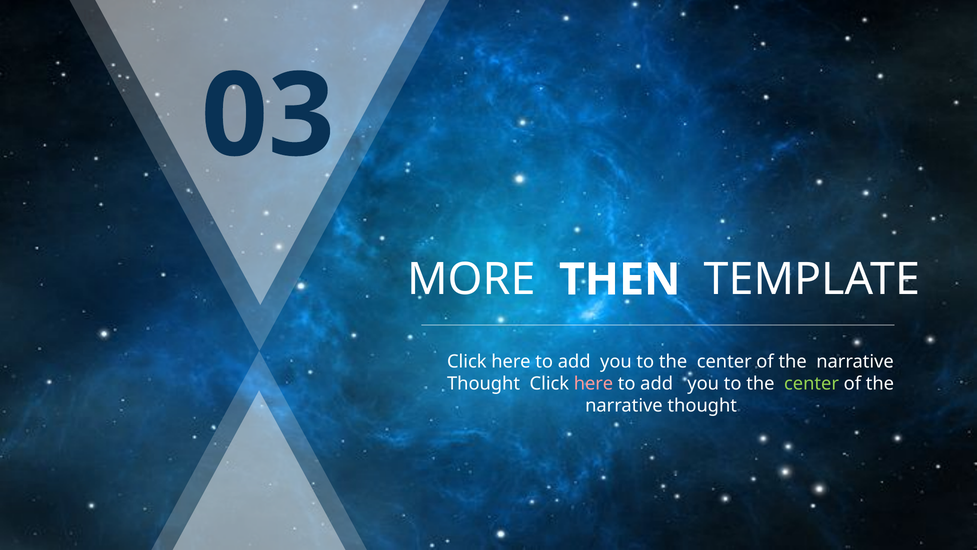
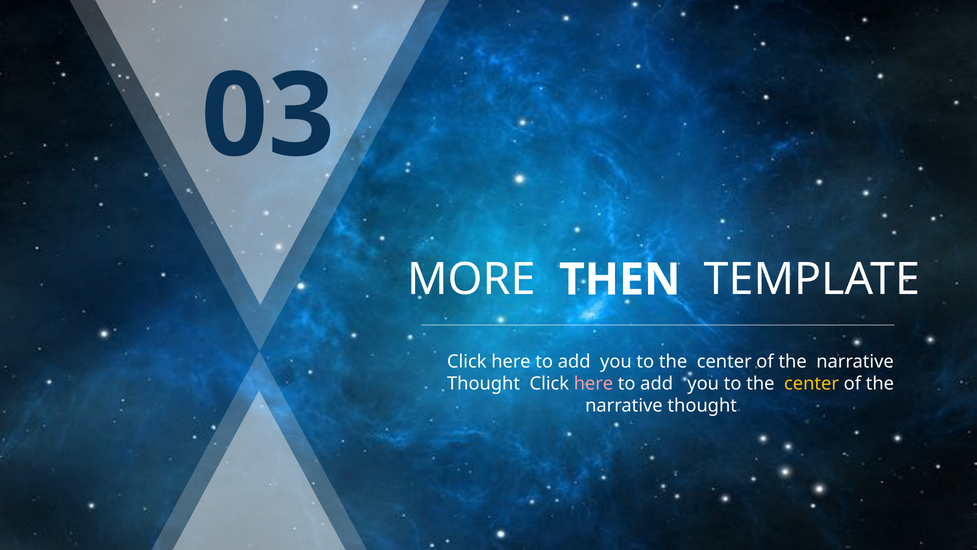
center at (811, 383) colour: light green -> yellow
